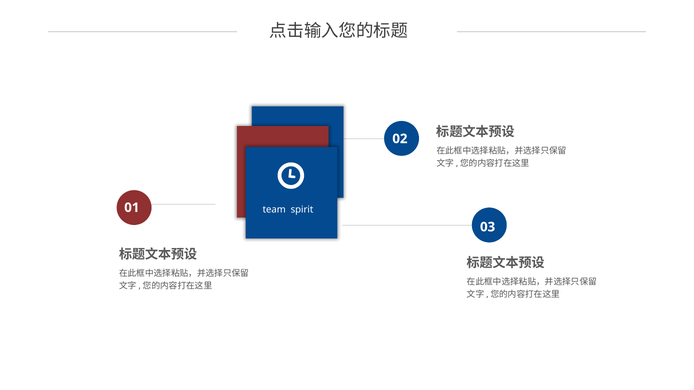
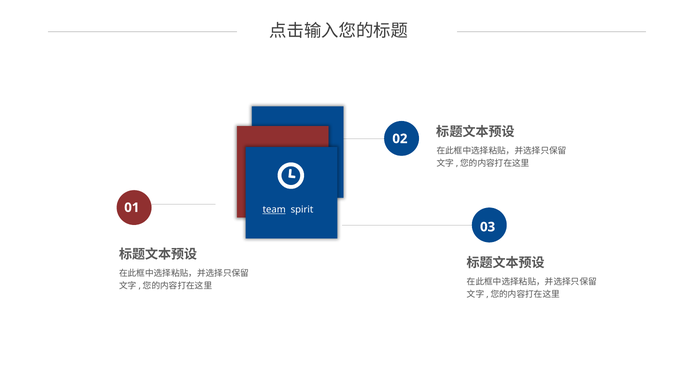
team underline: none -> present
